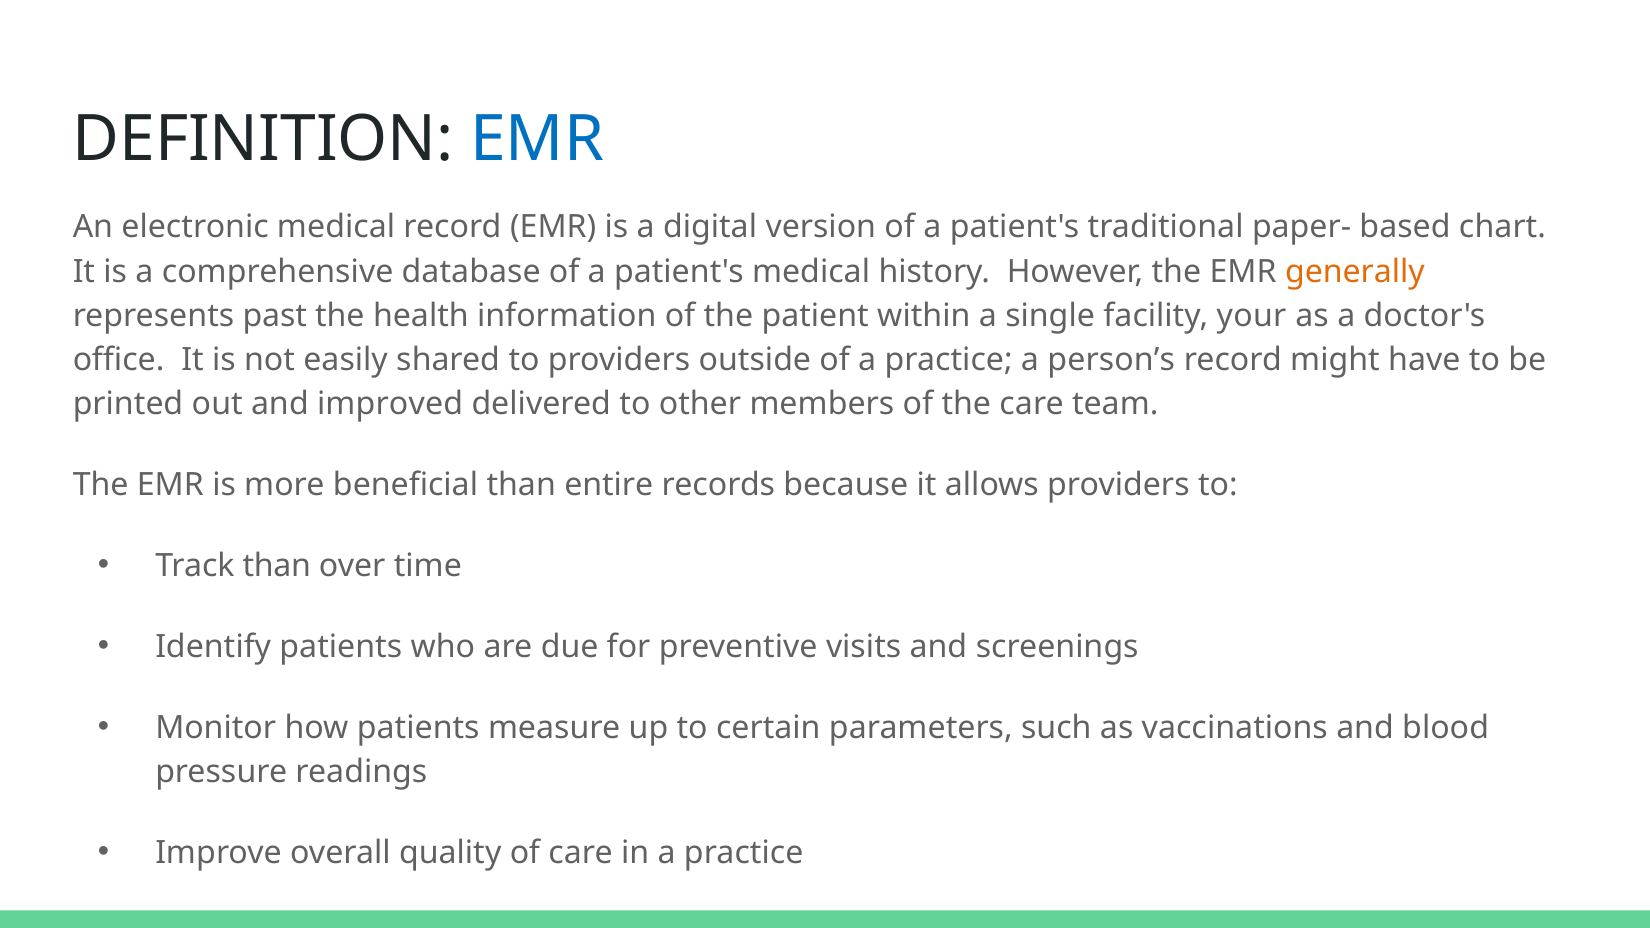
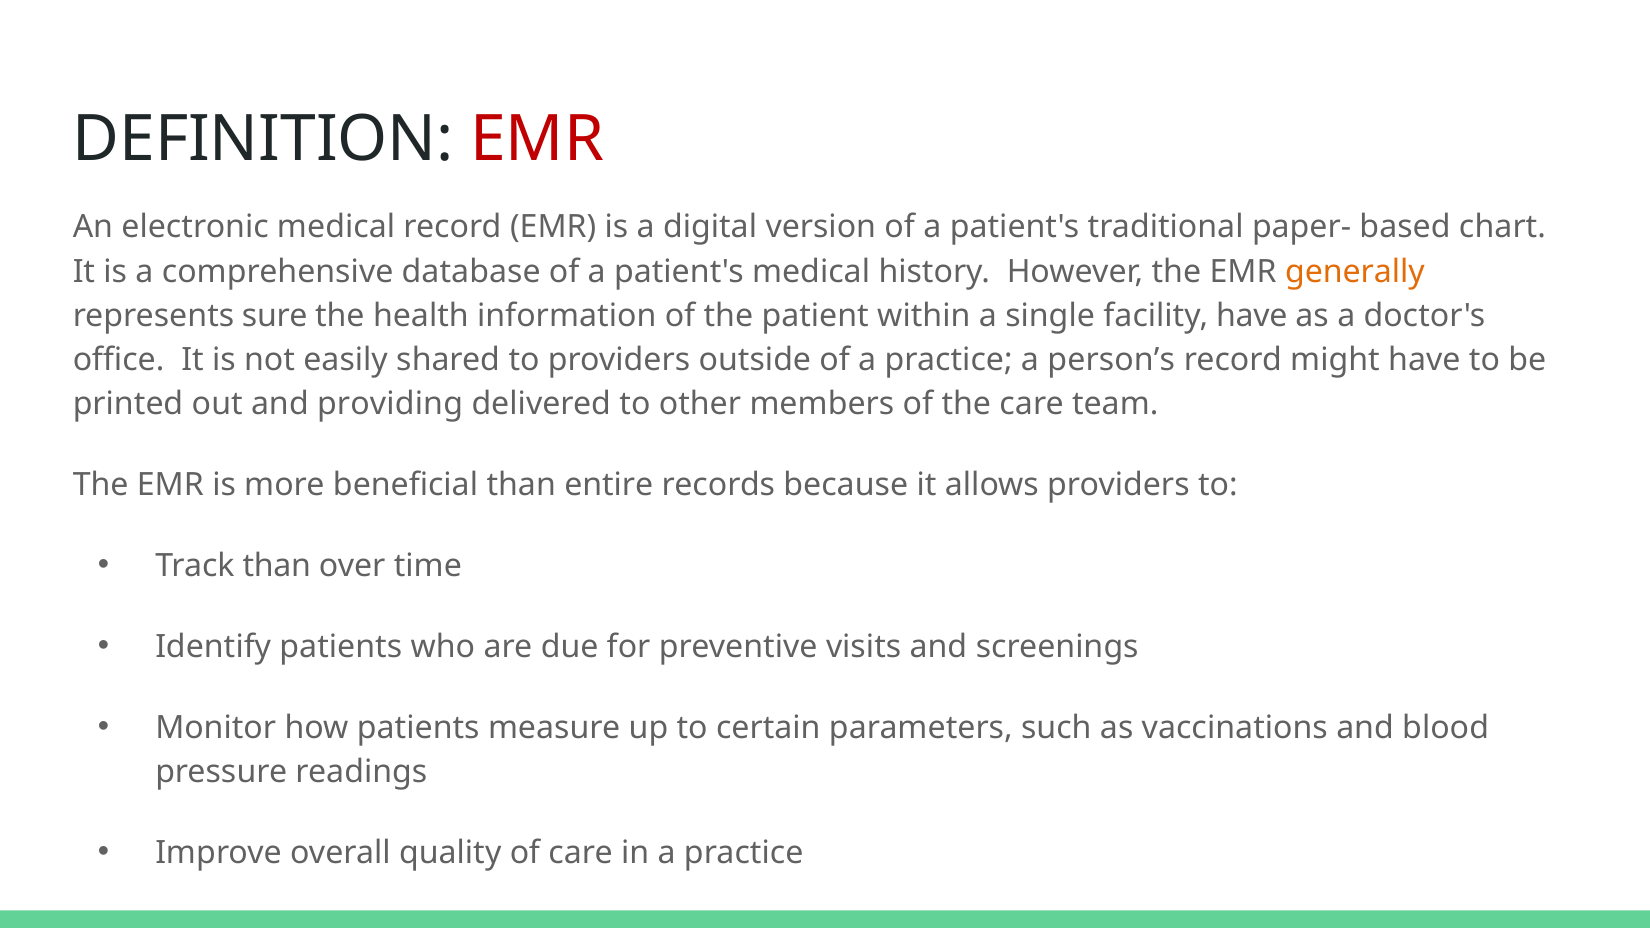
EMR at (537, 140) colour: blue -> red
past: past -> sure
facility your: your -> have
improved: improved -> providing
